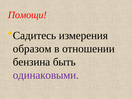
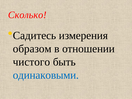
Помощи: Помощи -> Сколько
бензина: бензина -> чистого
одинаковыми colour: purple -> blue
